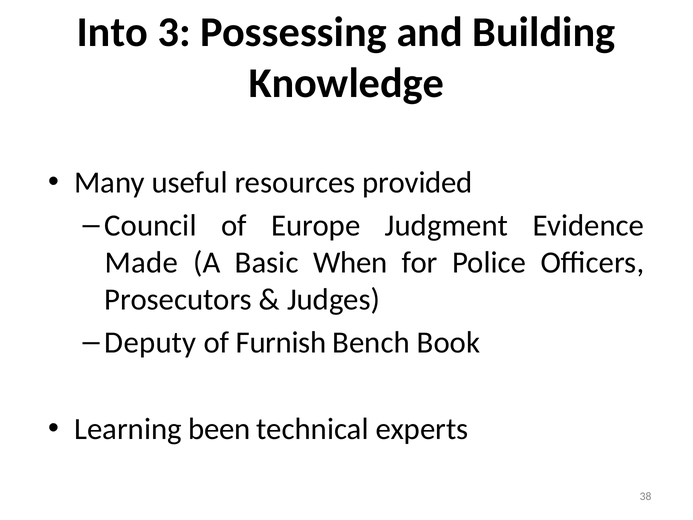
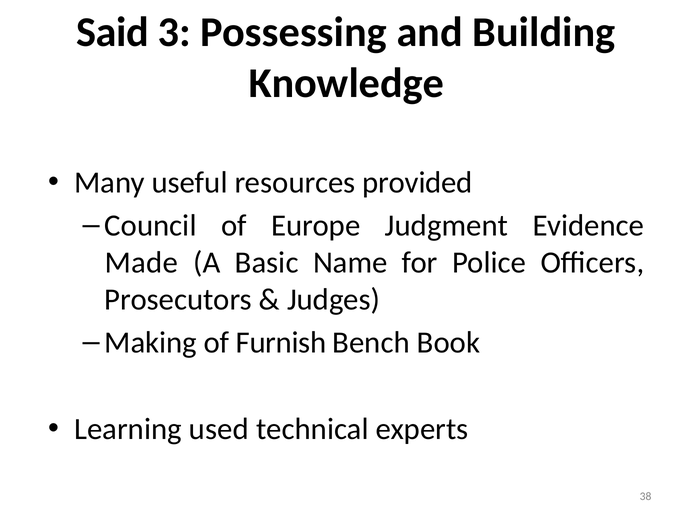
Into: Into -> Said
When: When -> Name
Deputy: Deputy -> Making
been: been -> used
